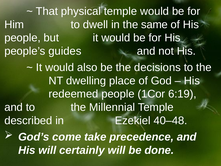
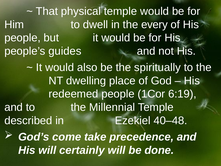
same: same -> every
decisions: decisions -> spiritually
